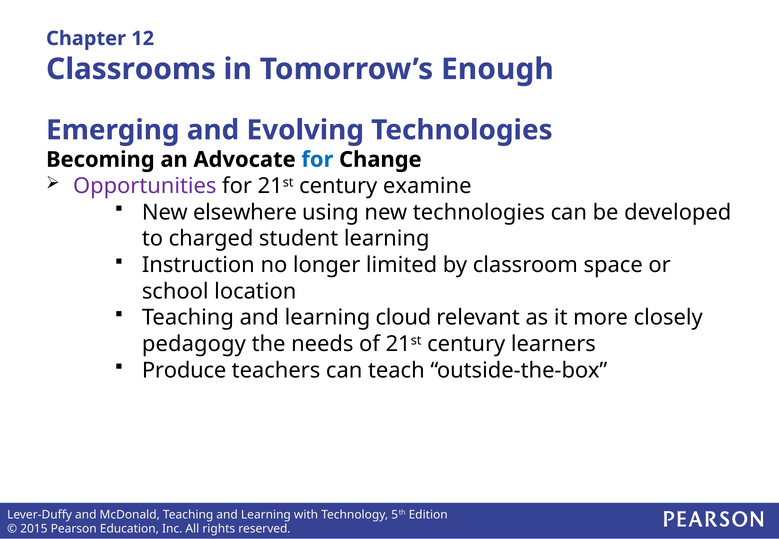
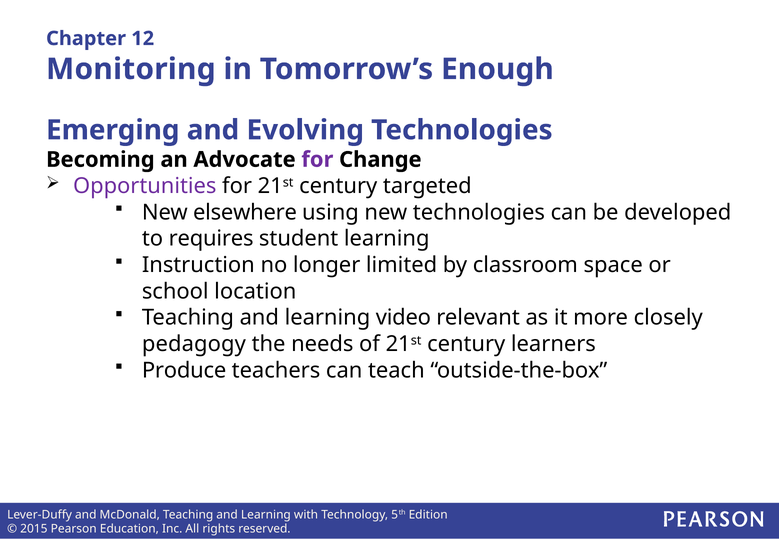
Classrooms: Classrooms -> Monitoring
for at (317, 160) colour: blue -> purple
examine: examine -> targeted
charged: charged -> requires
cloud: cloud -> video
